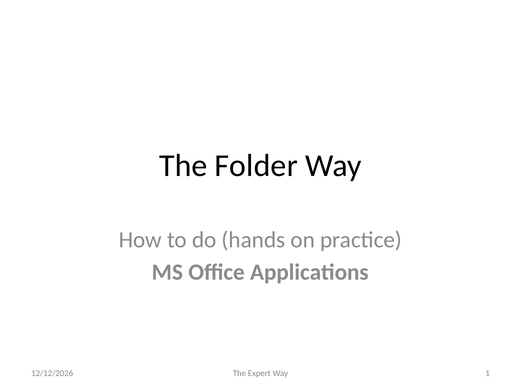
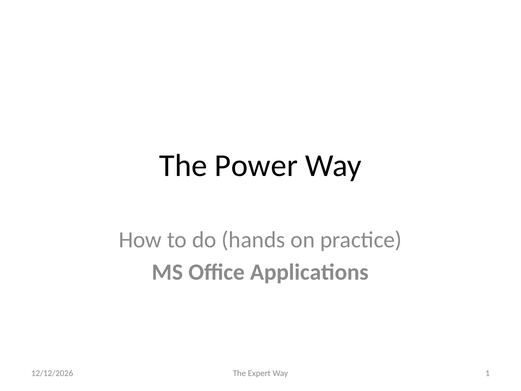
Folder: Folder -> Power
